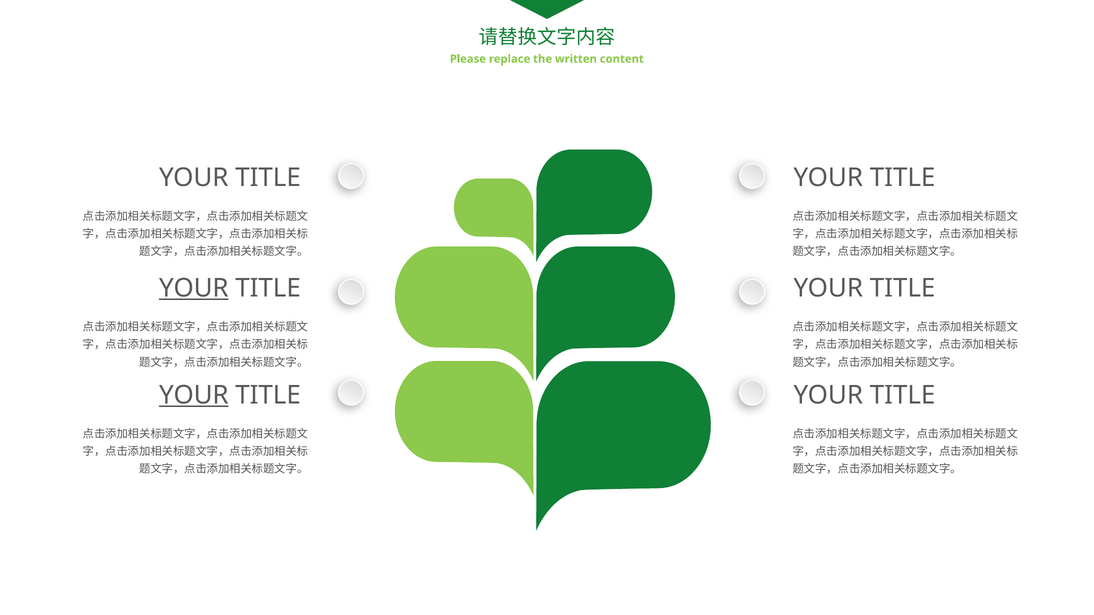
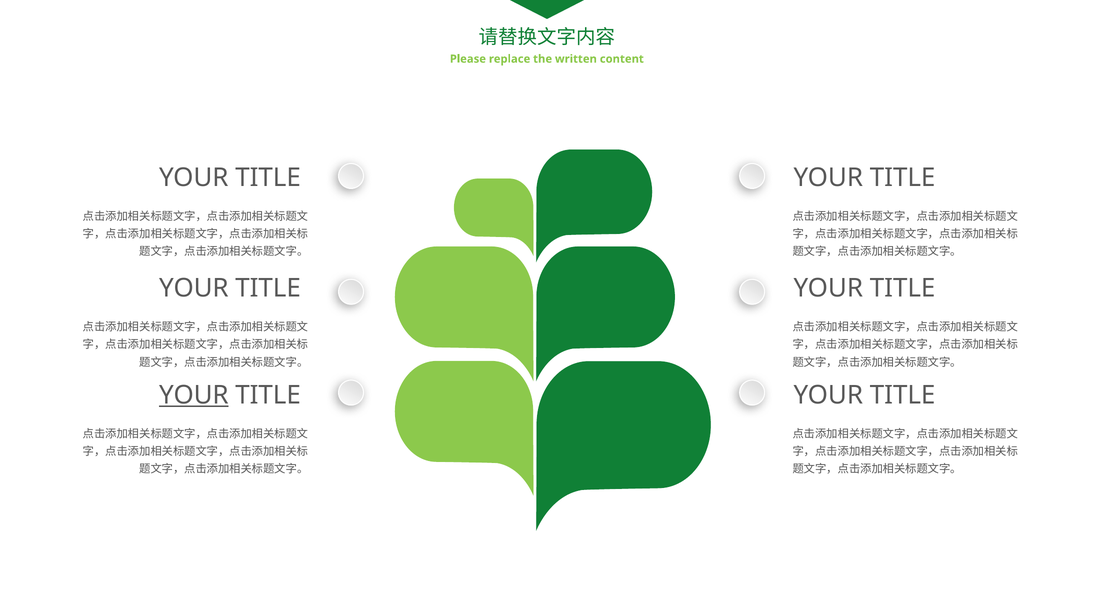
YOUR at (194, 288) underline: present -> none
